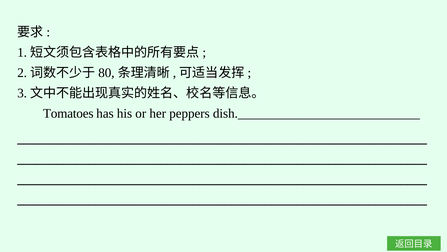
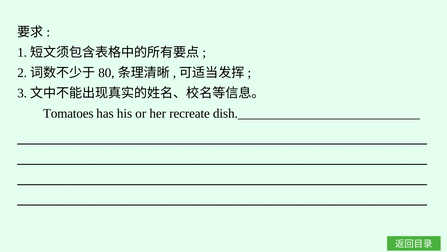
peppers: peppers -> recreate
